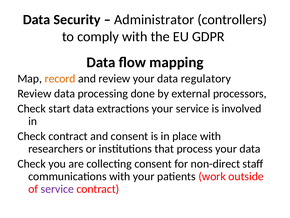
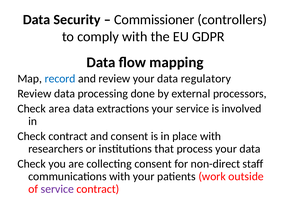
Administrator: Administrator -> Commissioner
record colour: orange -> blue
start: start -> area
